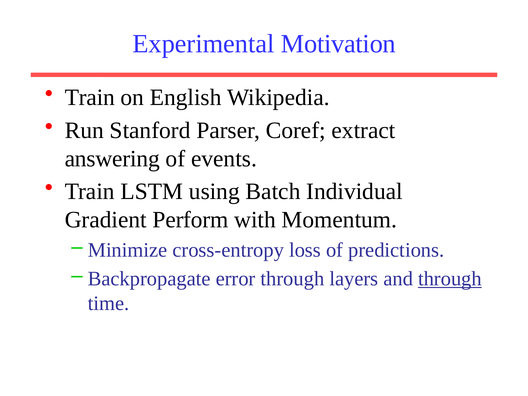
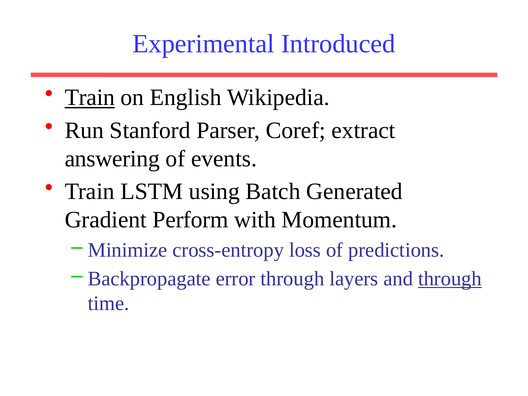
Motivation: Motivation -> Introduced
Train at (90, 98) underline: none -> present
Individual: Individual -> Generated
